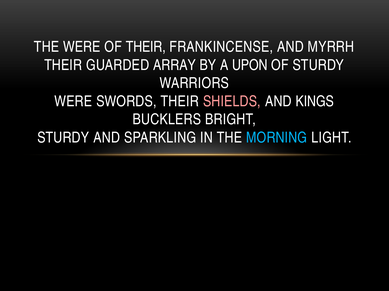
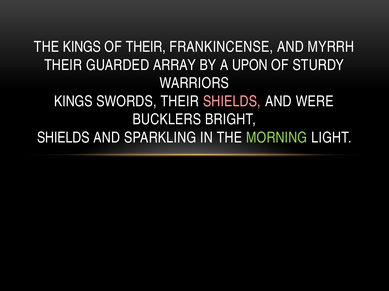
THE WERE: WERE -> KINGS
WERE at (73, 102): WERE -> KINGS
KINGS: KINGS -> WERE
STURDY at (63, 138): STURDY -> SHIELDS
MORNING colour: light blue -> light green
